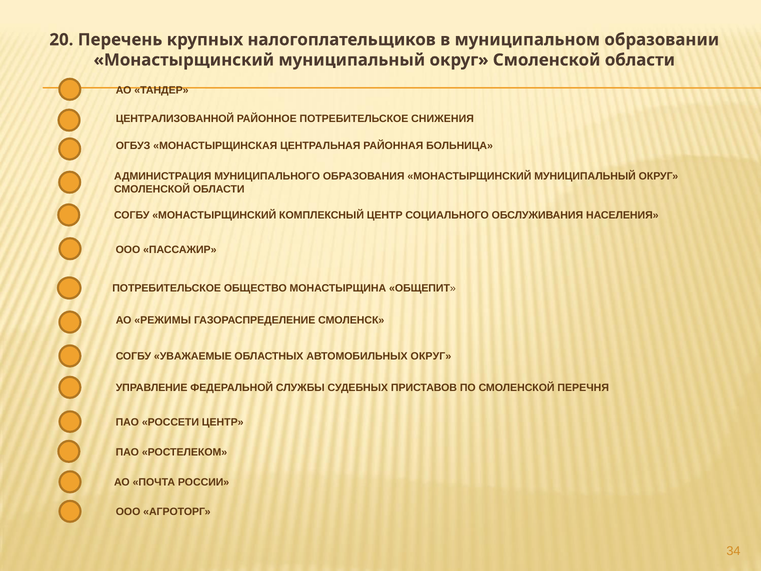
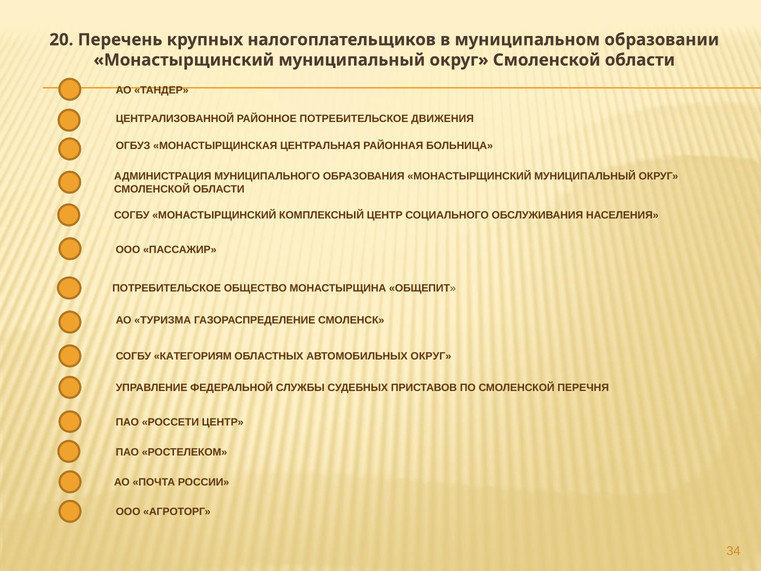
СНИЖЕНИЯ: СНИЖЕНИЯ -> ДВИЖЕНИЯ
РЕЖИМЫ: РЕЖИМЫ -> ТУРИЗМА
УВАЖАЕМЫЕ: УВАЖАЕМЫЕ -> КАТЕГОРИЯМ
